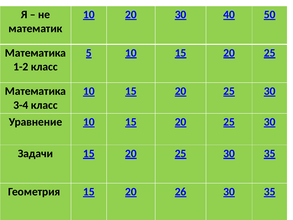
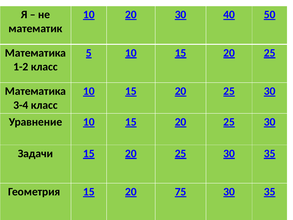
26: 26 -> 75
